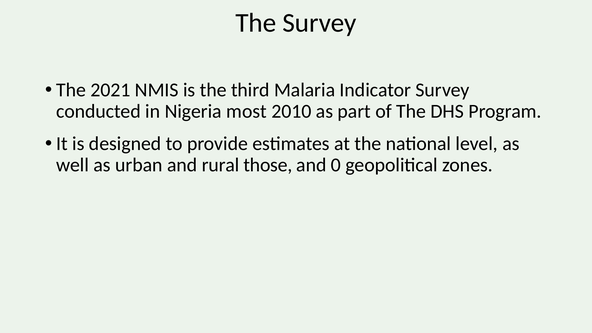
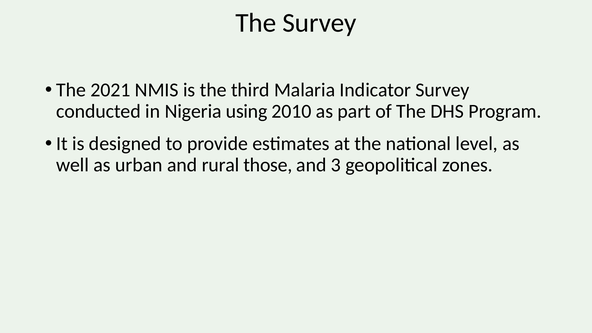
most: most -> using
0: 0 -> 3
